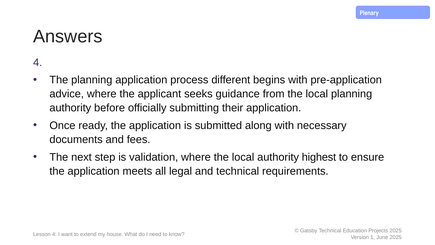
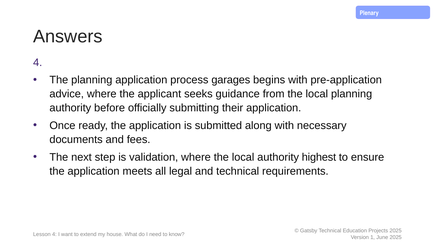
different: different -> garages
